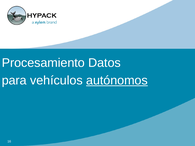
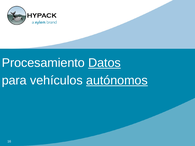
Datos underline: none -> present
